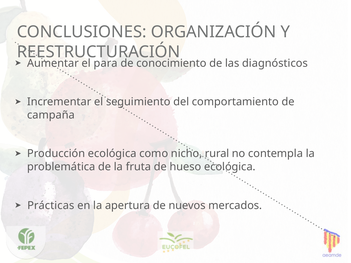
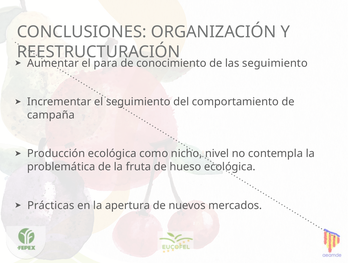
las diagnósticos: diagnósticos -> seguimiento
rural: rural -> nivel
